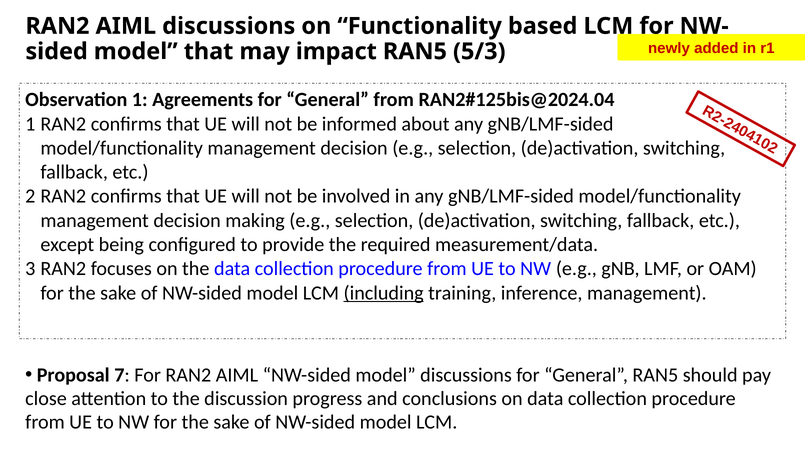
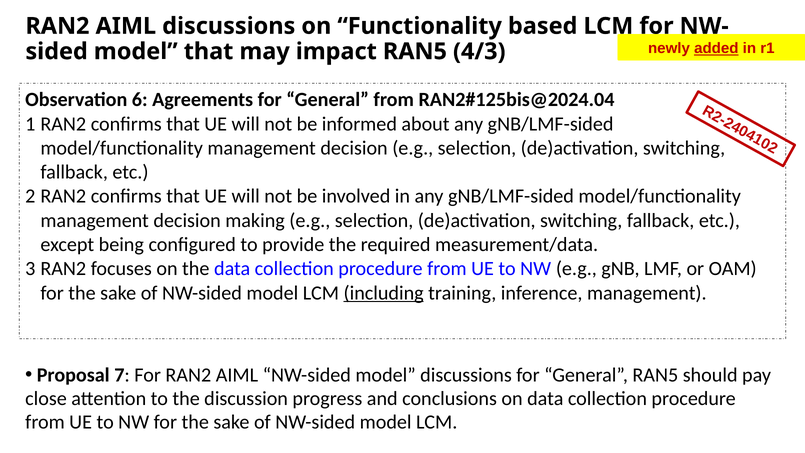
added underline: none -> present
5/3: 5/3 -> 4/3
Observation 1: 1 -> 6
